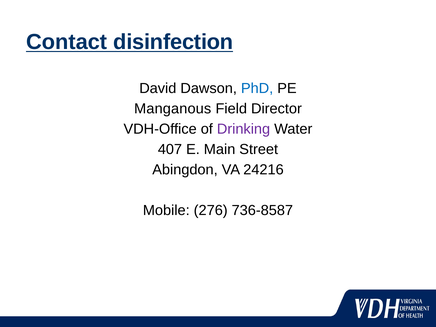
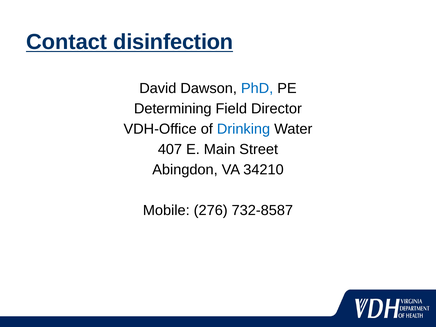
Manganous: Manganous -> Determining
Drinking colour: purple -> blue
24216: 24216 -> 34210
736-8587: 736-8587 -> 732-8587
